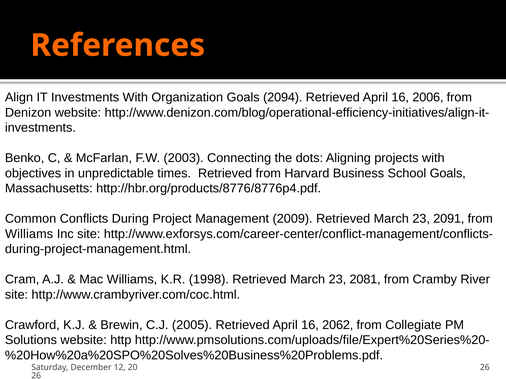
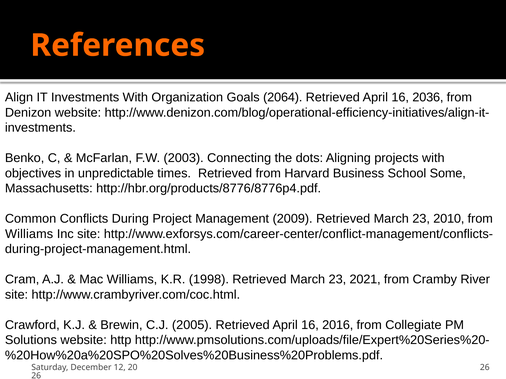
2094: 2094 -> 2064
2006: 2006 -> 2036
School Goals: Goals -> Some
2091: 2091 -> 2010
2081: 2081 -> 2021
2062: 2062 -> 2016
